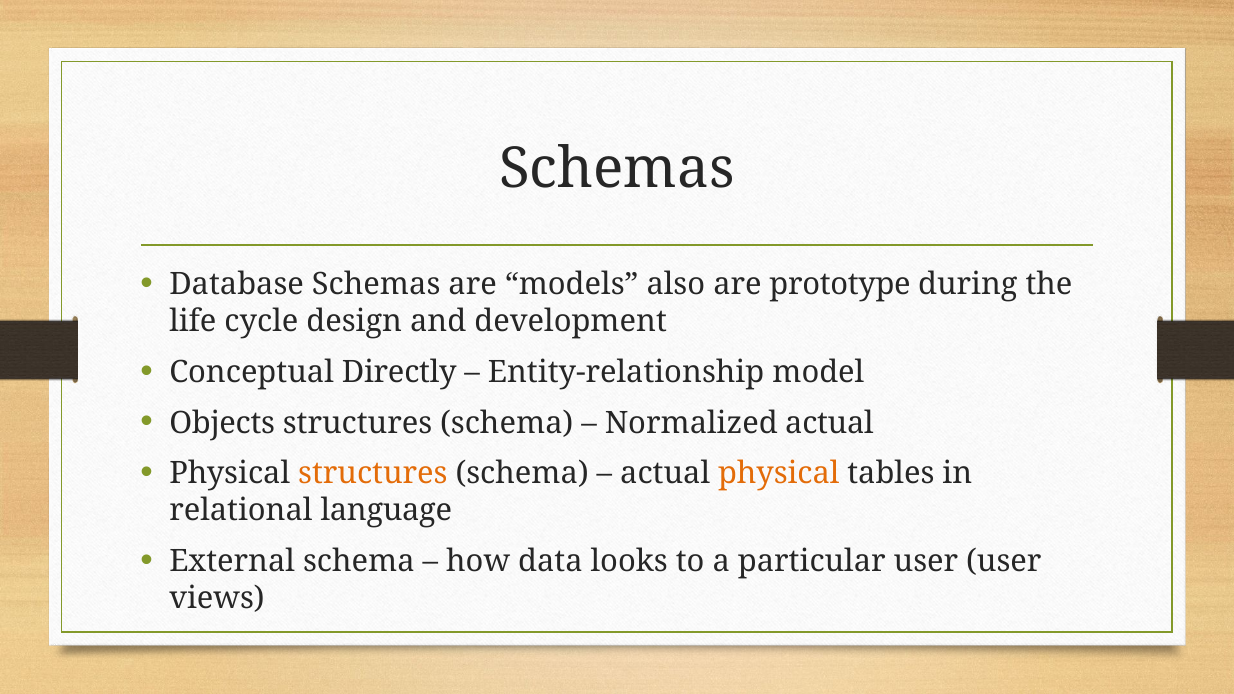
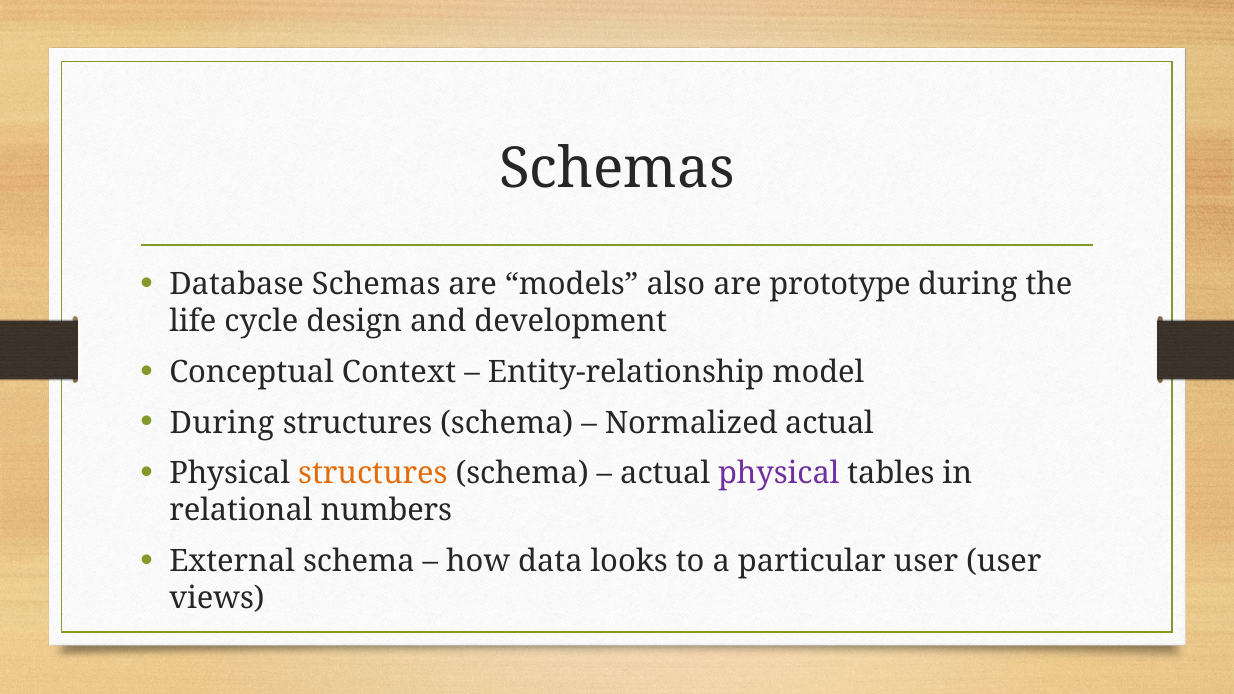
Directly: Directly -> Context
Objects at (222, 423): Objects -> During
physical at (779, 474) colour: orange -> purple
language: language -> numbers
